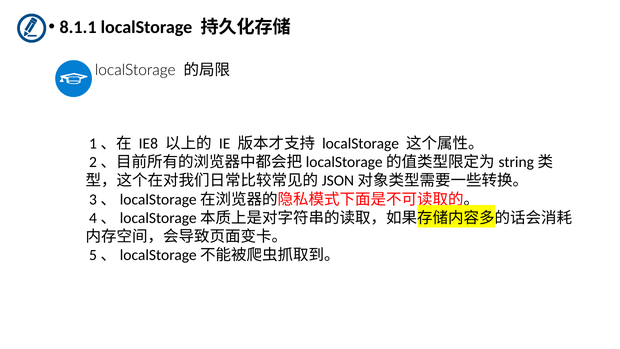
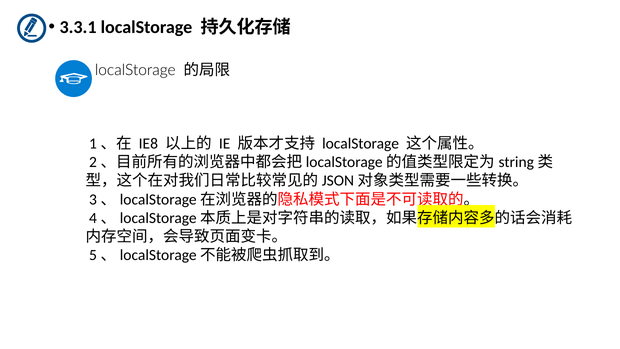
8.1.1: 8.1.1 -> 3.3.1
